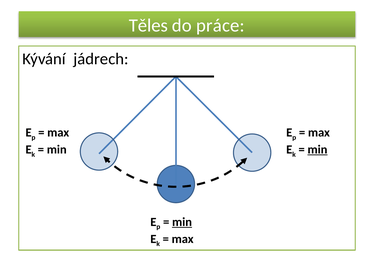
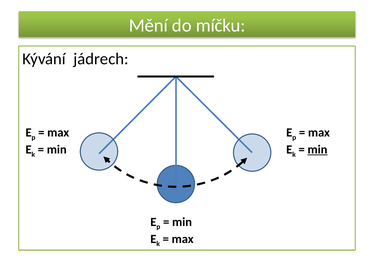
Těles: Těles -> Mění
práce: práce -> míčku
min at (182, 222) underline: present -> none
